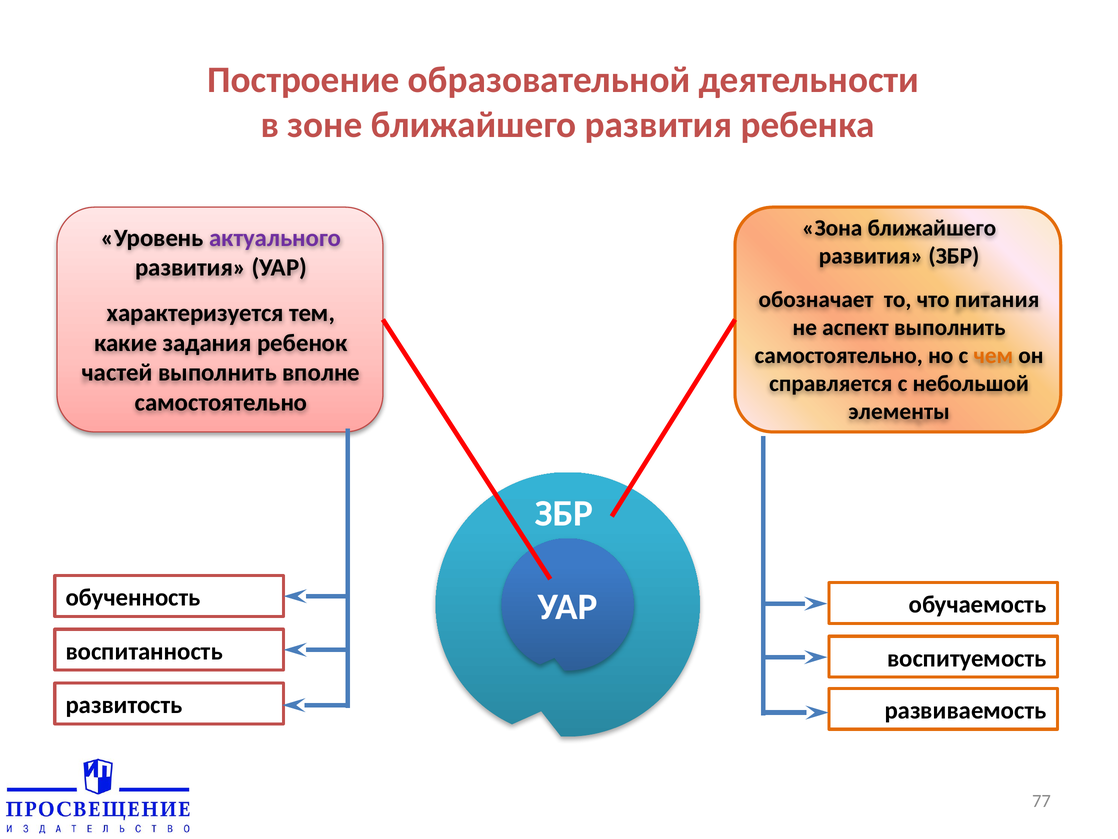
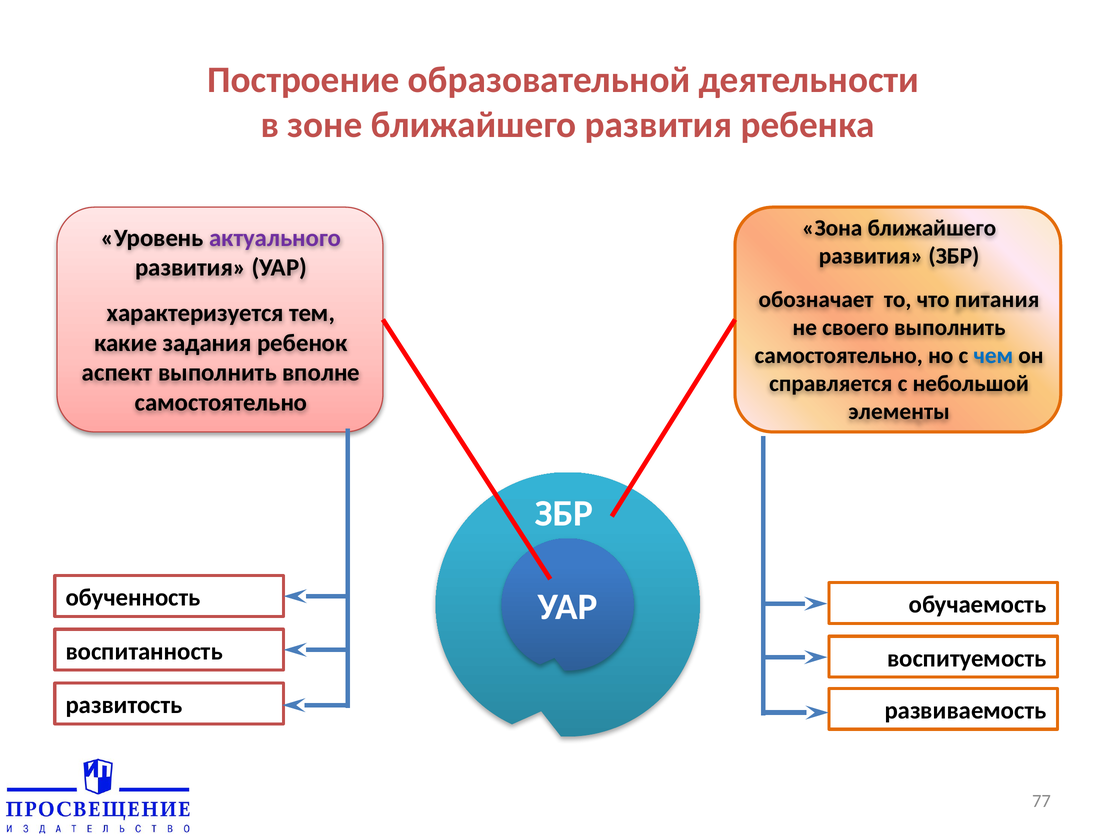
аспект: аспект -> своего
чем colour: orange -> blue
частей: частей -> аспект
